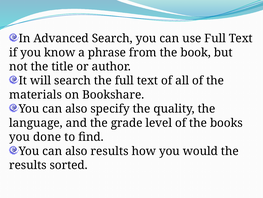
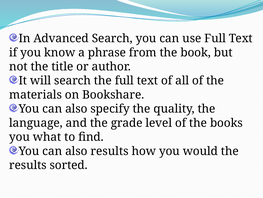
done: done -> what
